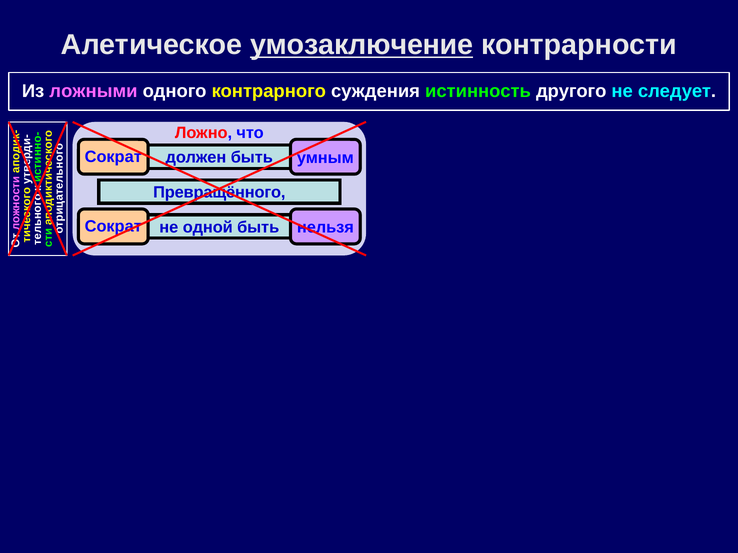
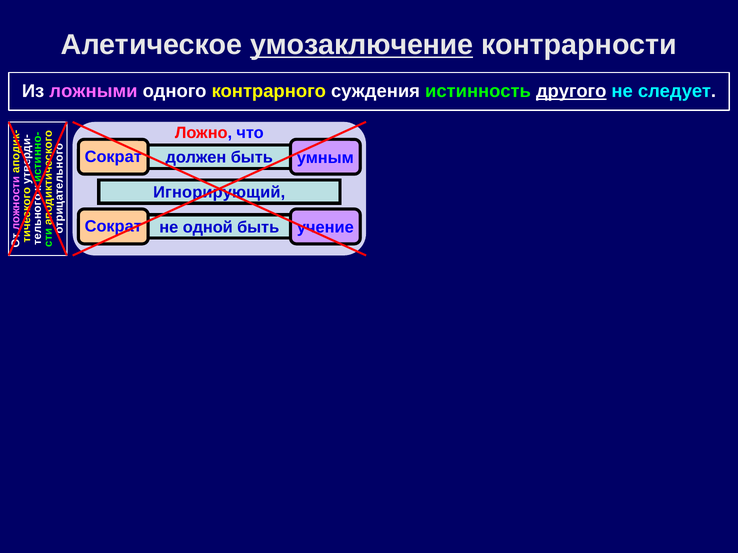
другого underline: none -> present
Превращённого: Превращённого -> Игнорирующий
нельзя: нельзя -> учение
